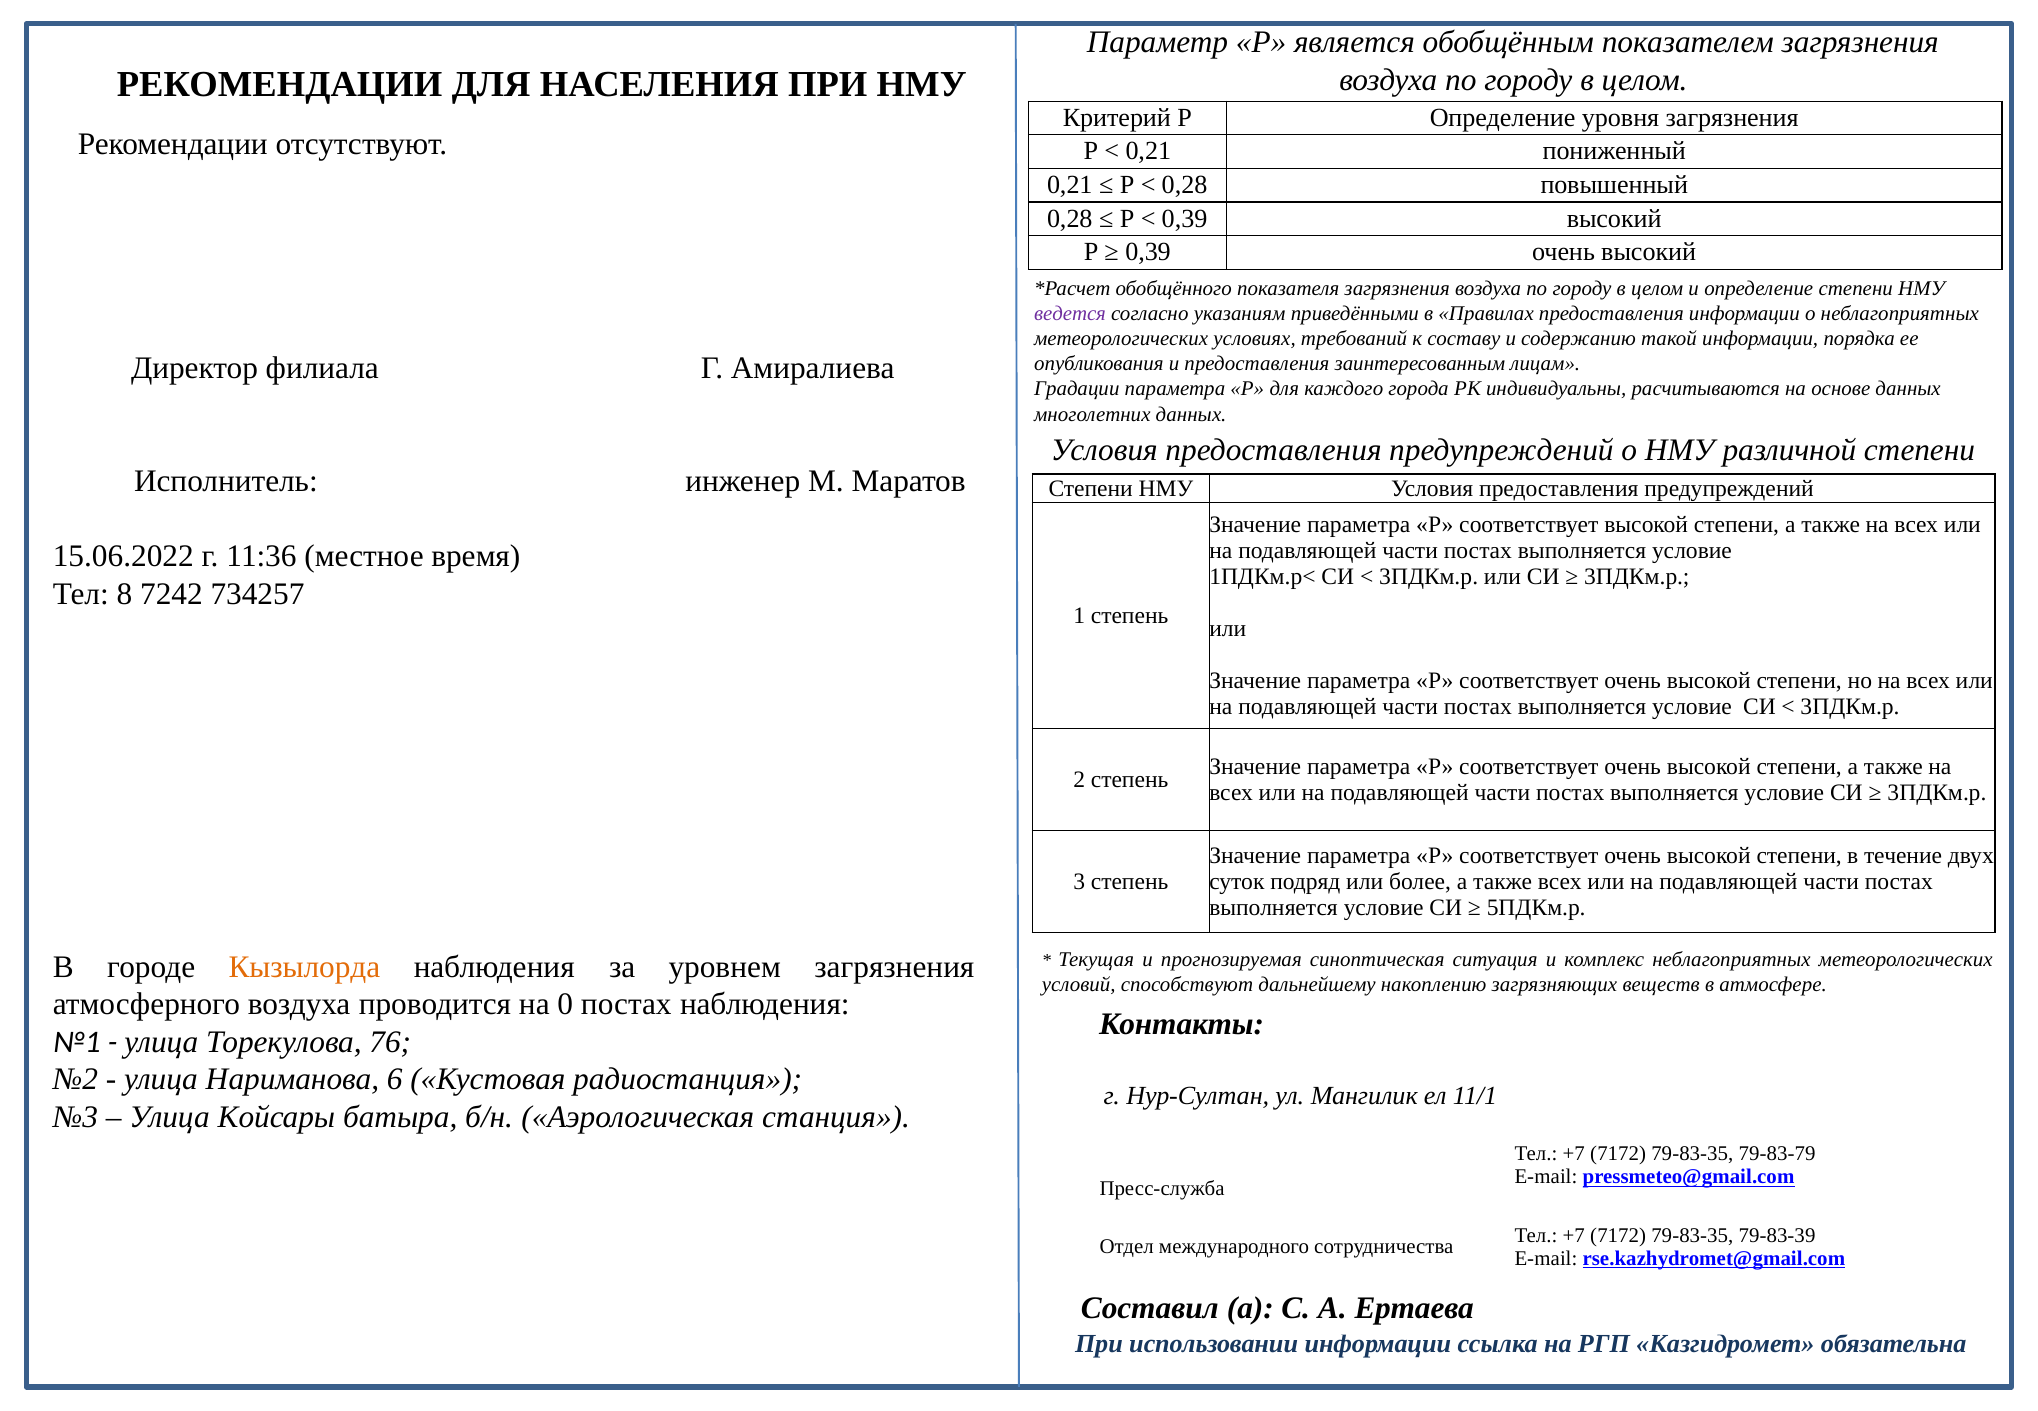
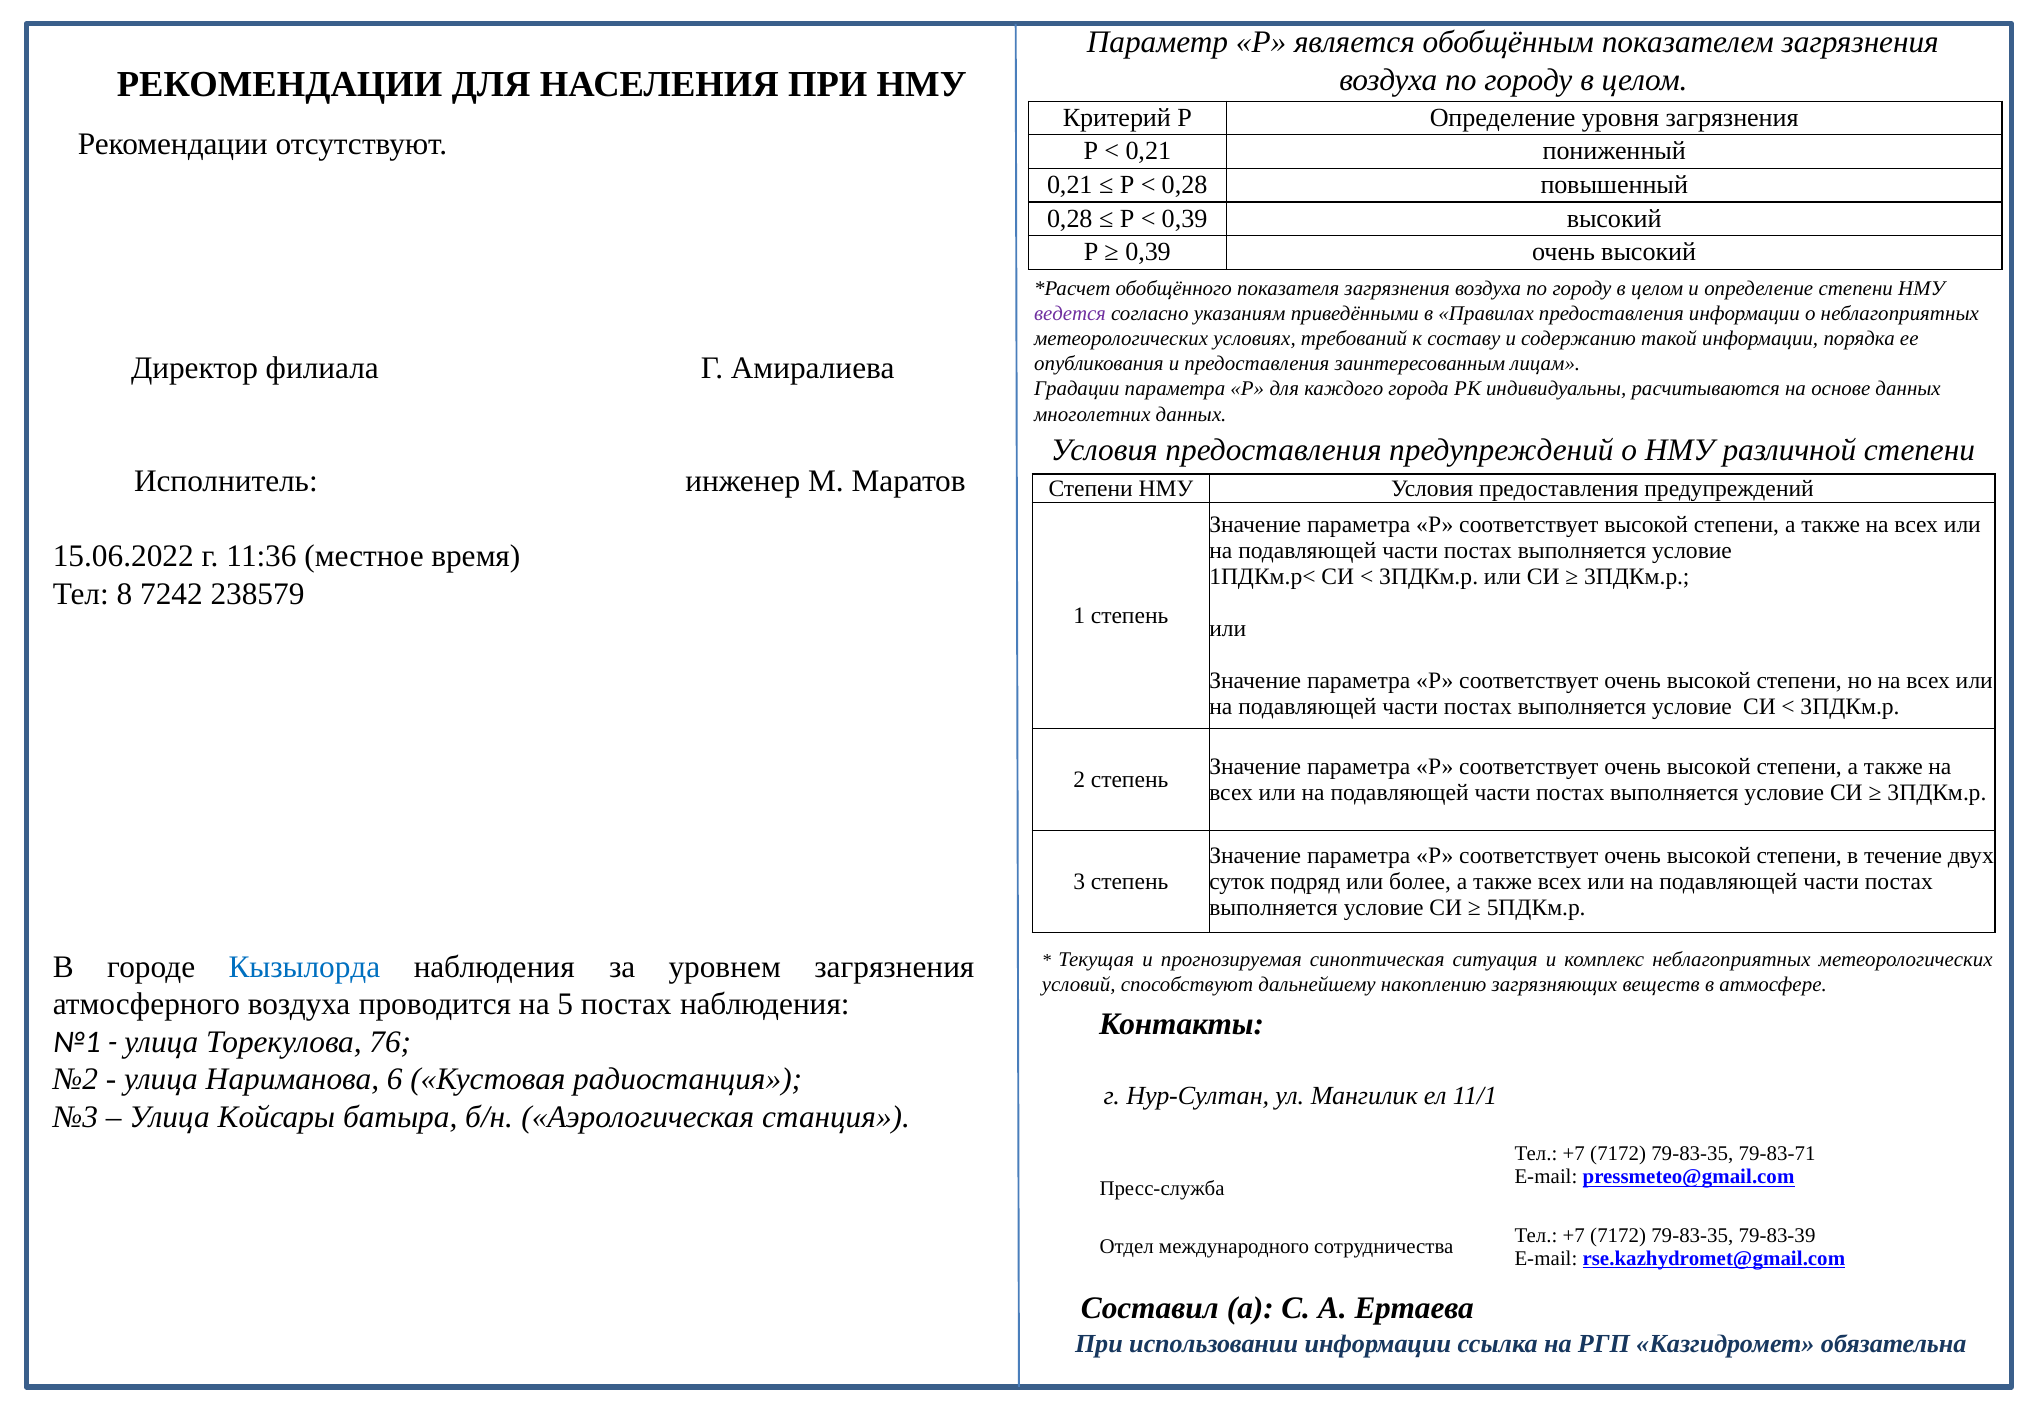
734257: 734257 -> 238579
Кызылорда colour: orange -> blue
0: 0 -> 5
79-83-79: 79-83-79 -> 79-83-71
